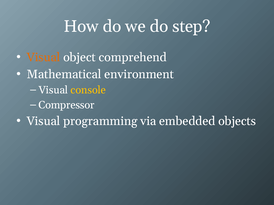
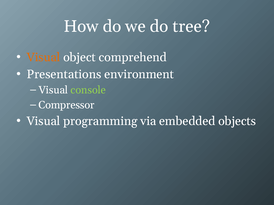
step: step -> tree
Mathematical: Mathematical -> Presentations
console colour: yellow -> light green
